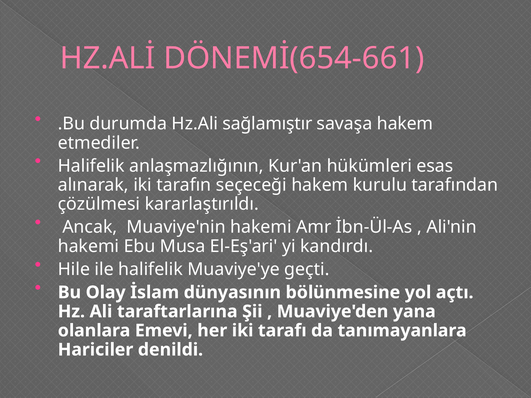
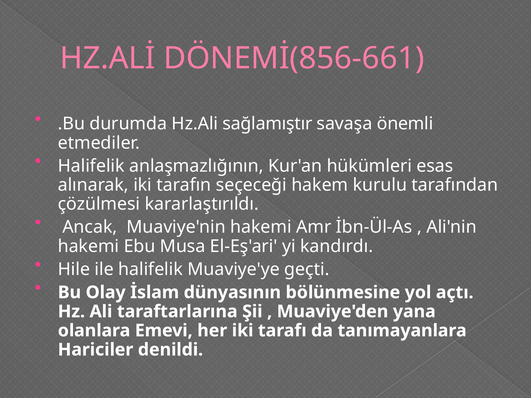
DÖNEMİ(654-661: DÖNEMİ(654-661 -> DÖNEMİ(856-661
savaşa hakem: hakem -> önemli
